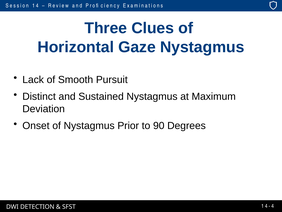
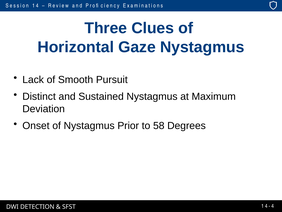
90: 90 -> 58
